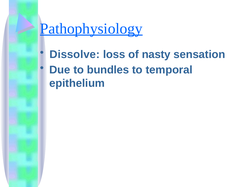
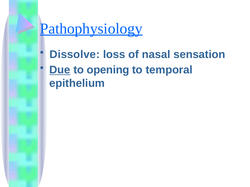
nasty: nasty -> nasal
Due underline: none -> present
bundles: bundles -> opening
